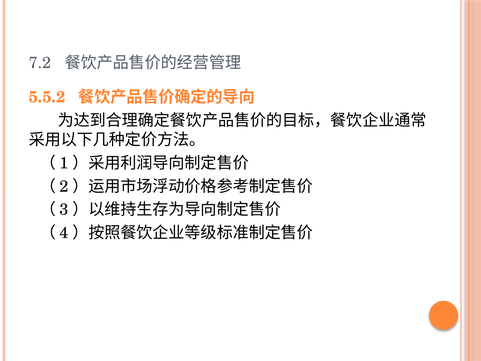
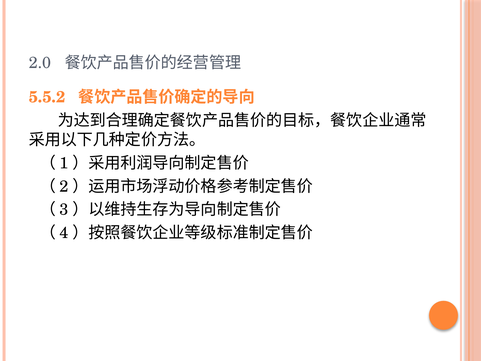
7.2: 7.2 -> 2.0
